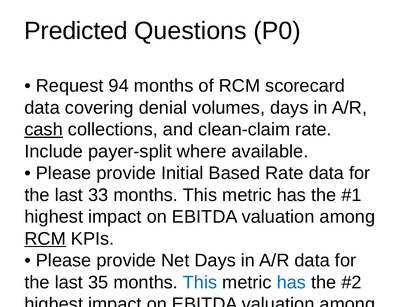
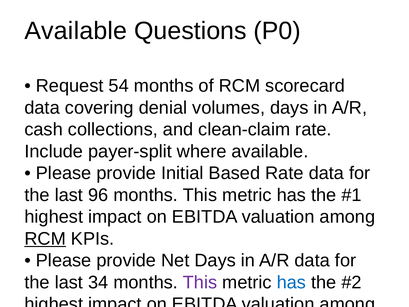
Predicted at (76, 31): Predicted -> Available
94: 94 -> 54
cash at (44, 129) underline: present -> none
33: 33 -> 96
35: 35 -> 34
This at (200, 282) colour: blue -> purple
